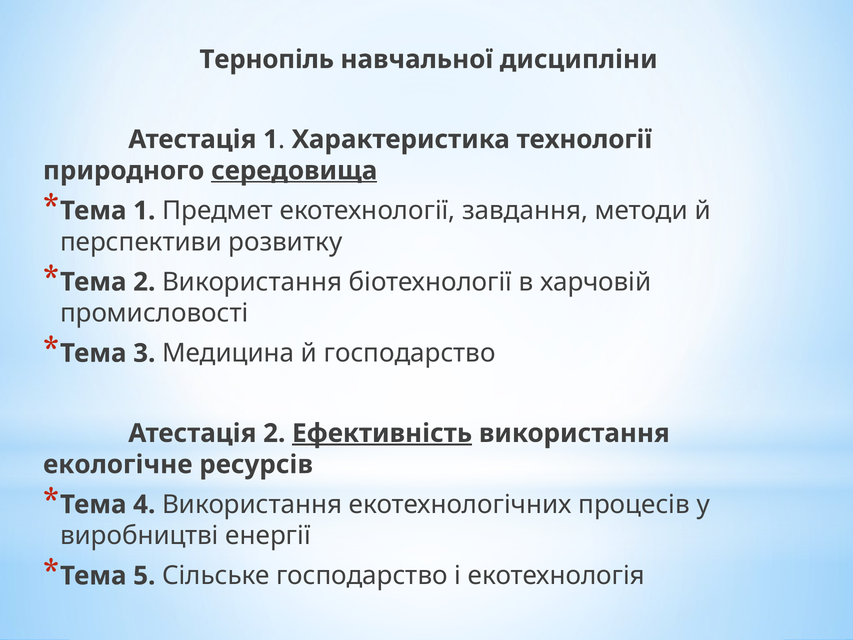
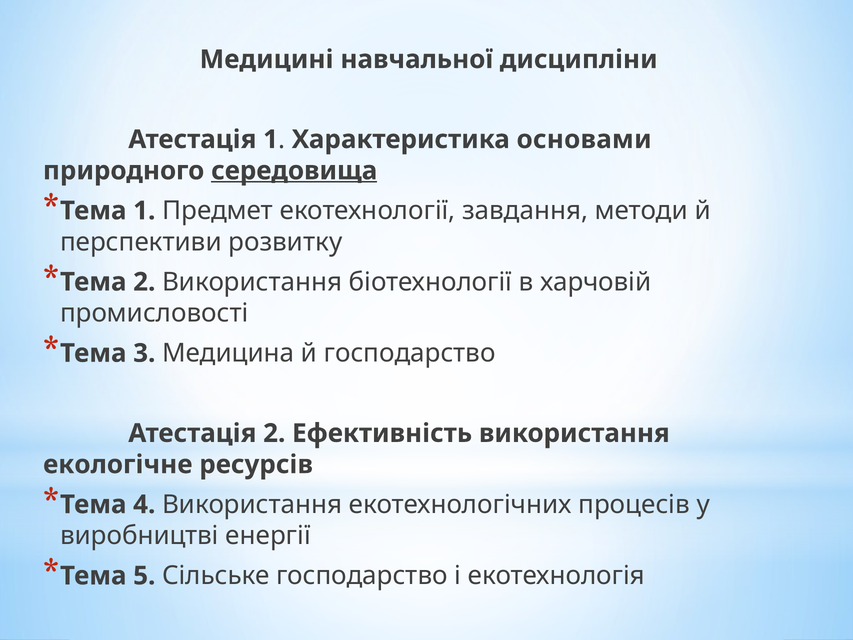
Тернопіль: Тернопіль -> Медицині
технології: технології -> основами
Ефективність underline: present -> none
